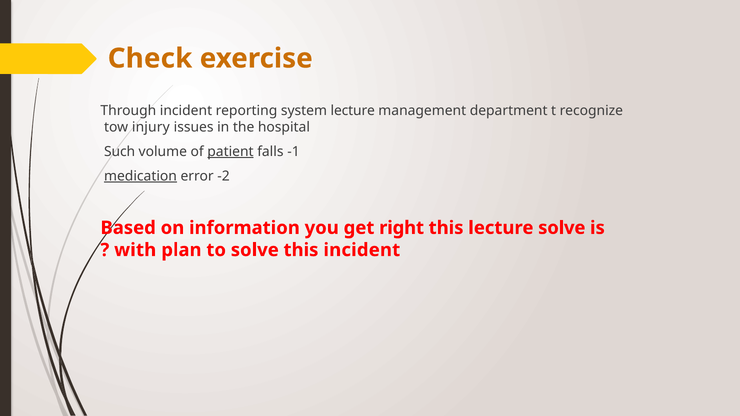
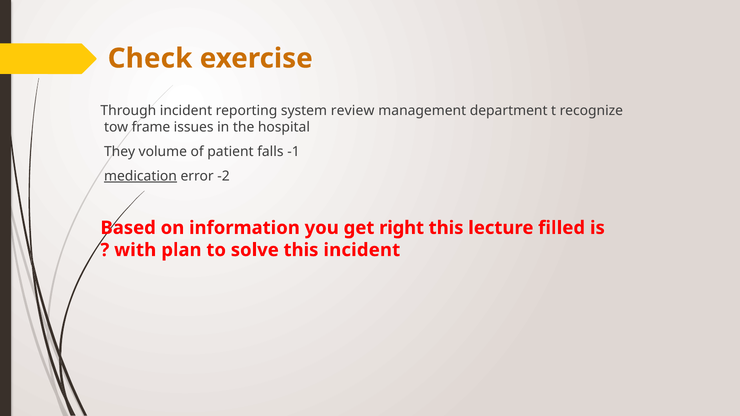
system lecture: lecture -> review
injury: injury -> frame
Such: Such -> They
patient underline: present -> none
lecture solve: solve -> filled
